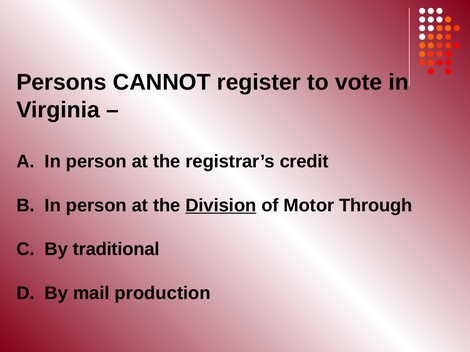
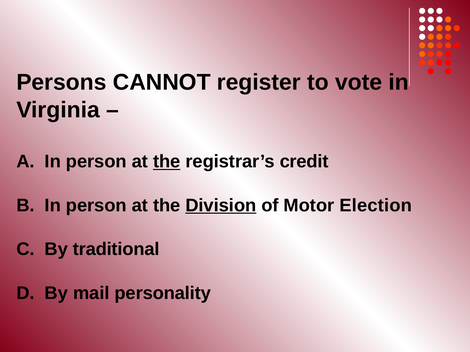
the at (167, 162) underline: none -> present
Through: Through -> Election
production: production -> personality
